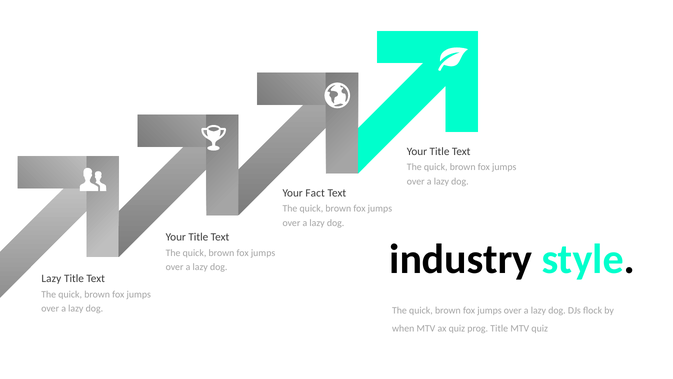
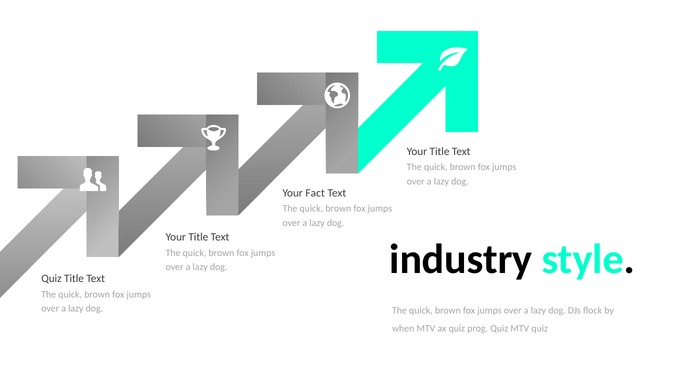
Lazy at (51, 278): Lazy -> Quiz
prog Title: Title -> Quiz
